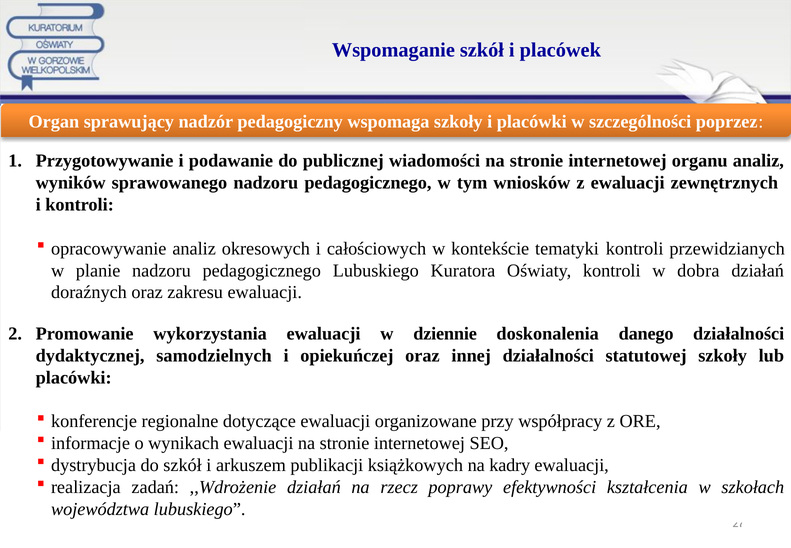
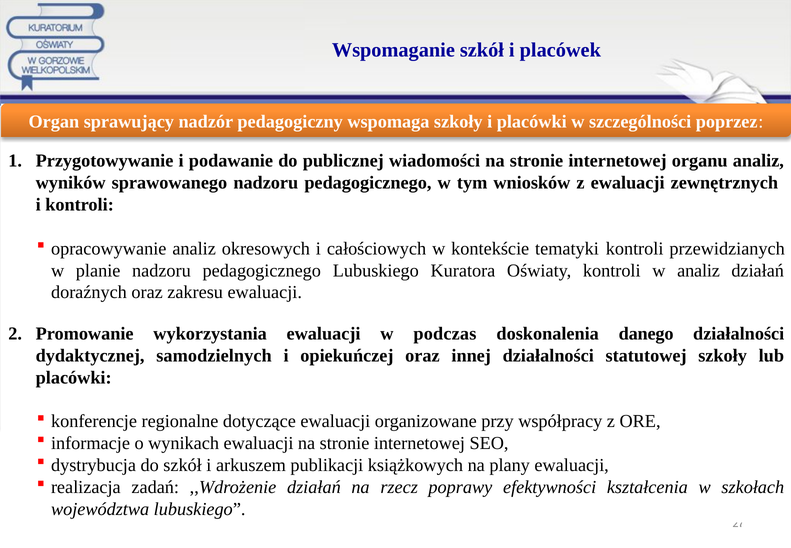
w dobra: dobra -> analiz
dziennie: dziennie -> podczas
kadry: kadry -> plany
